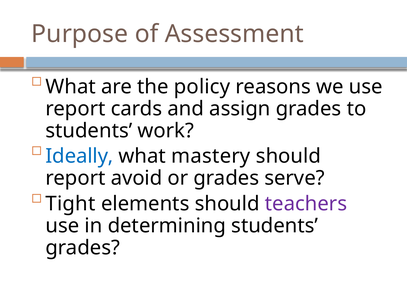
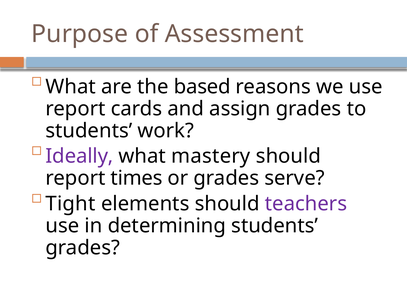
policy: policy -> based
Ideally colour: blue -> purple
avoid: avoid -> times
